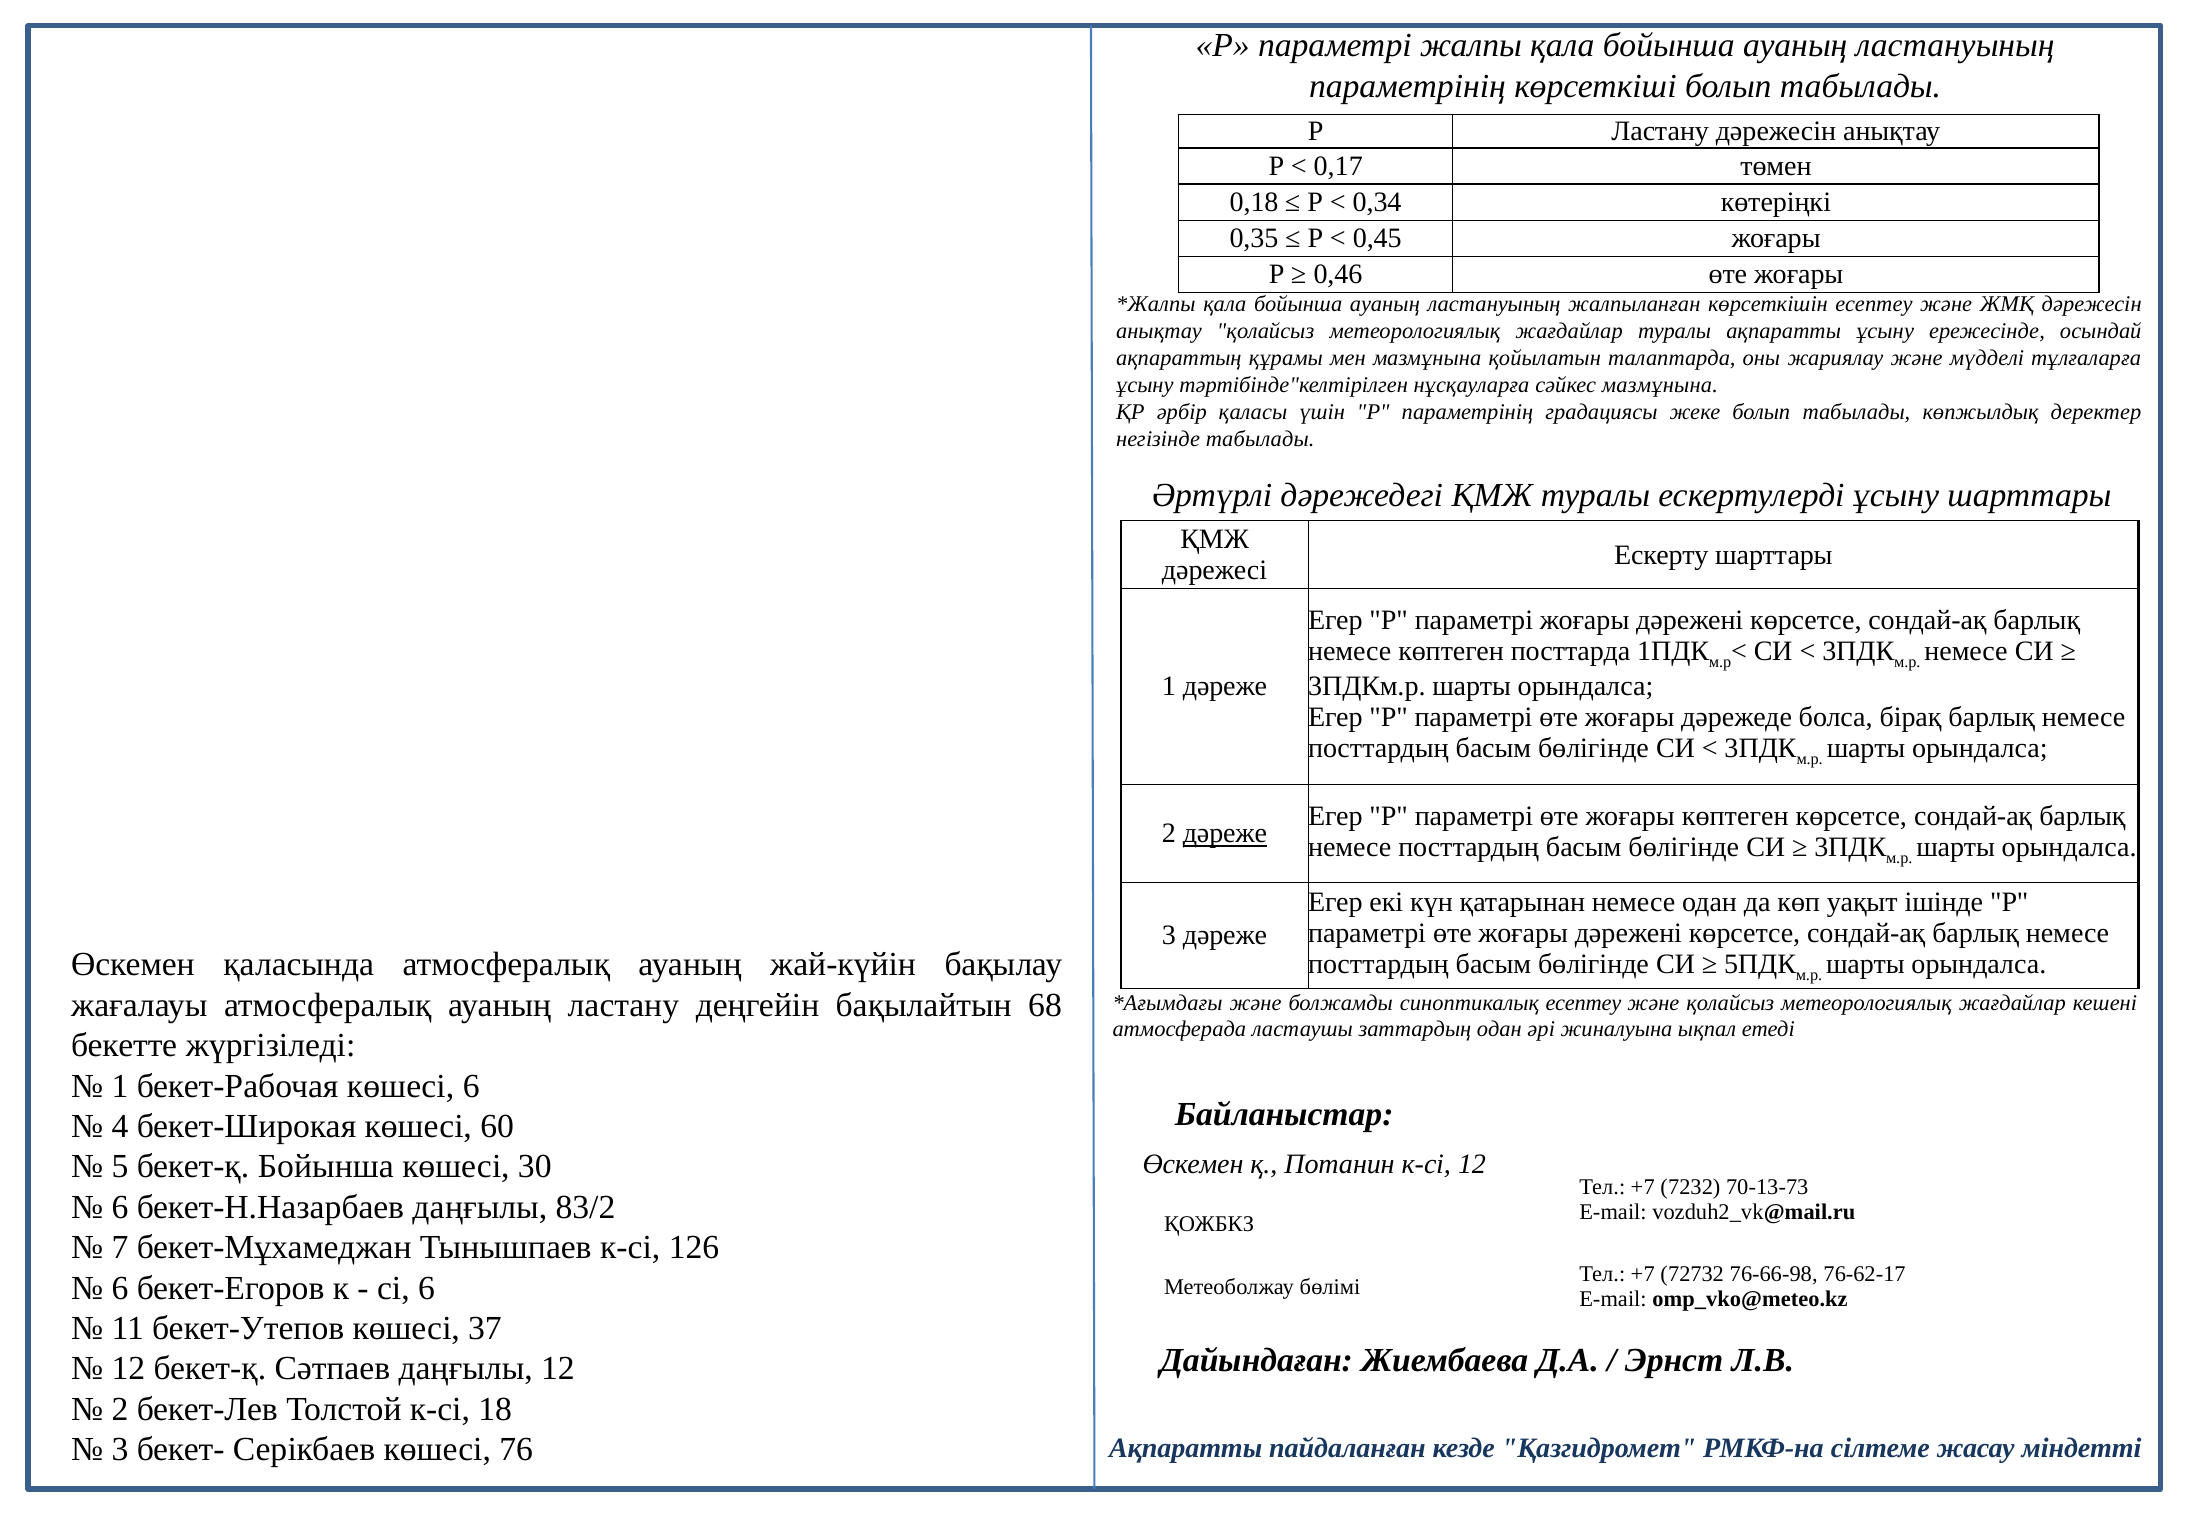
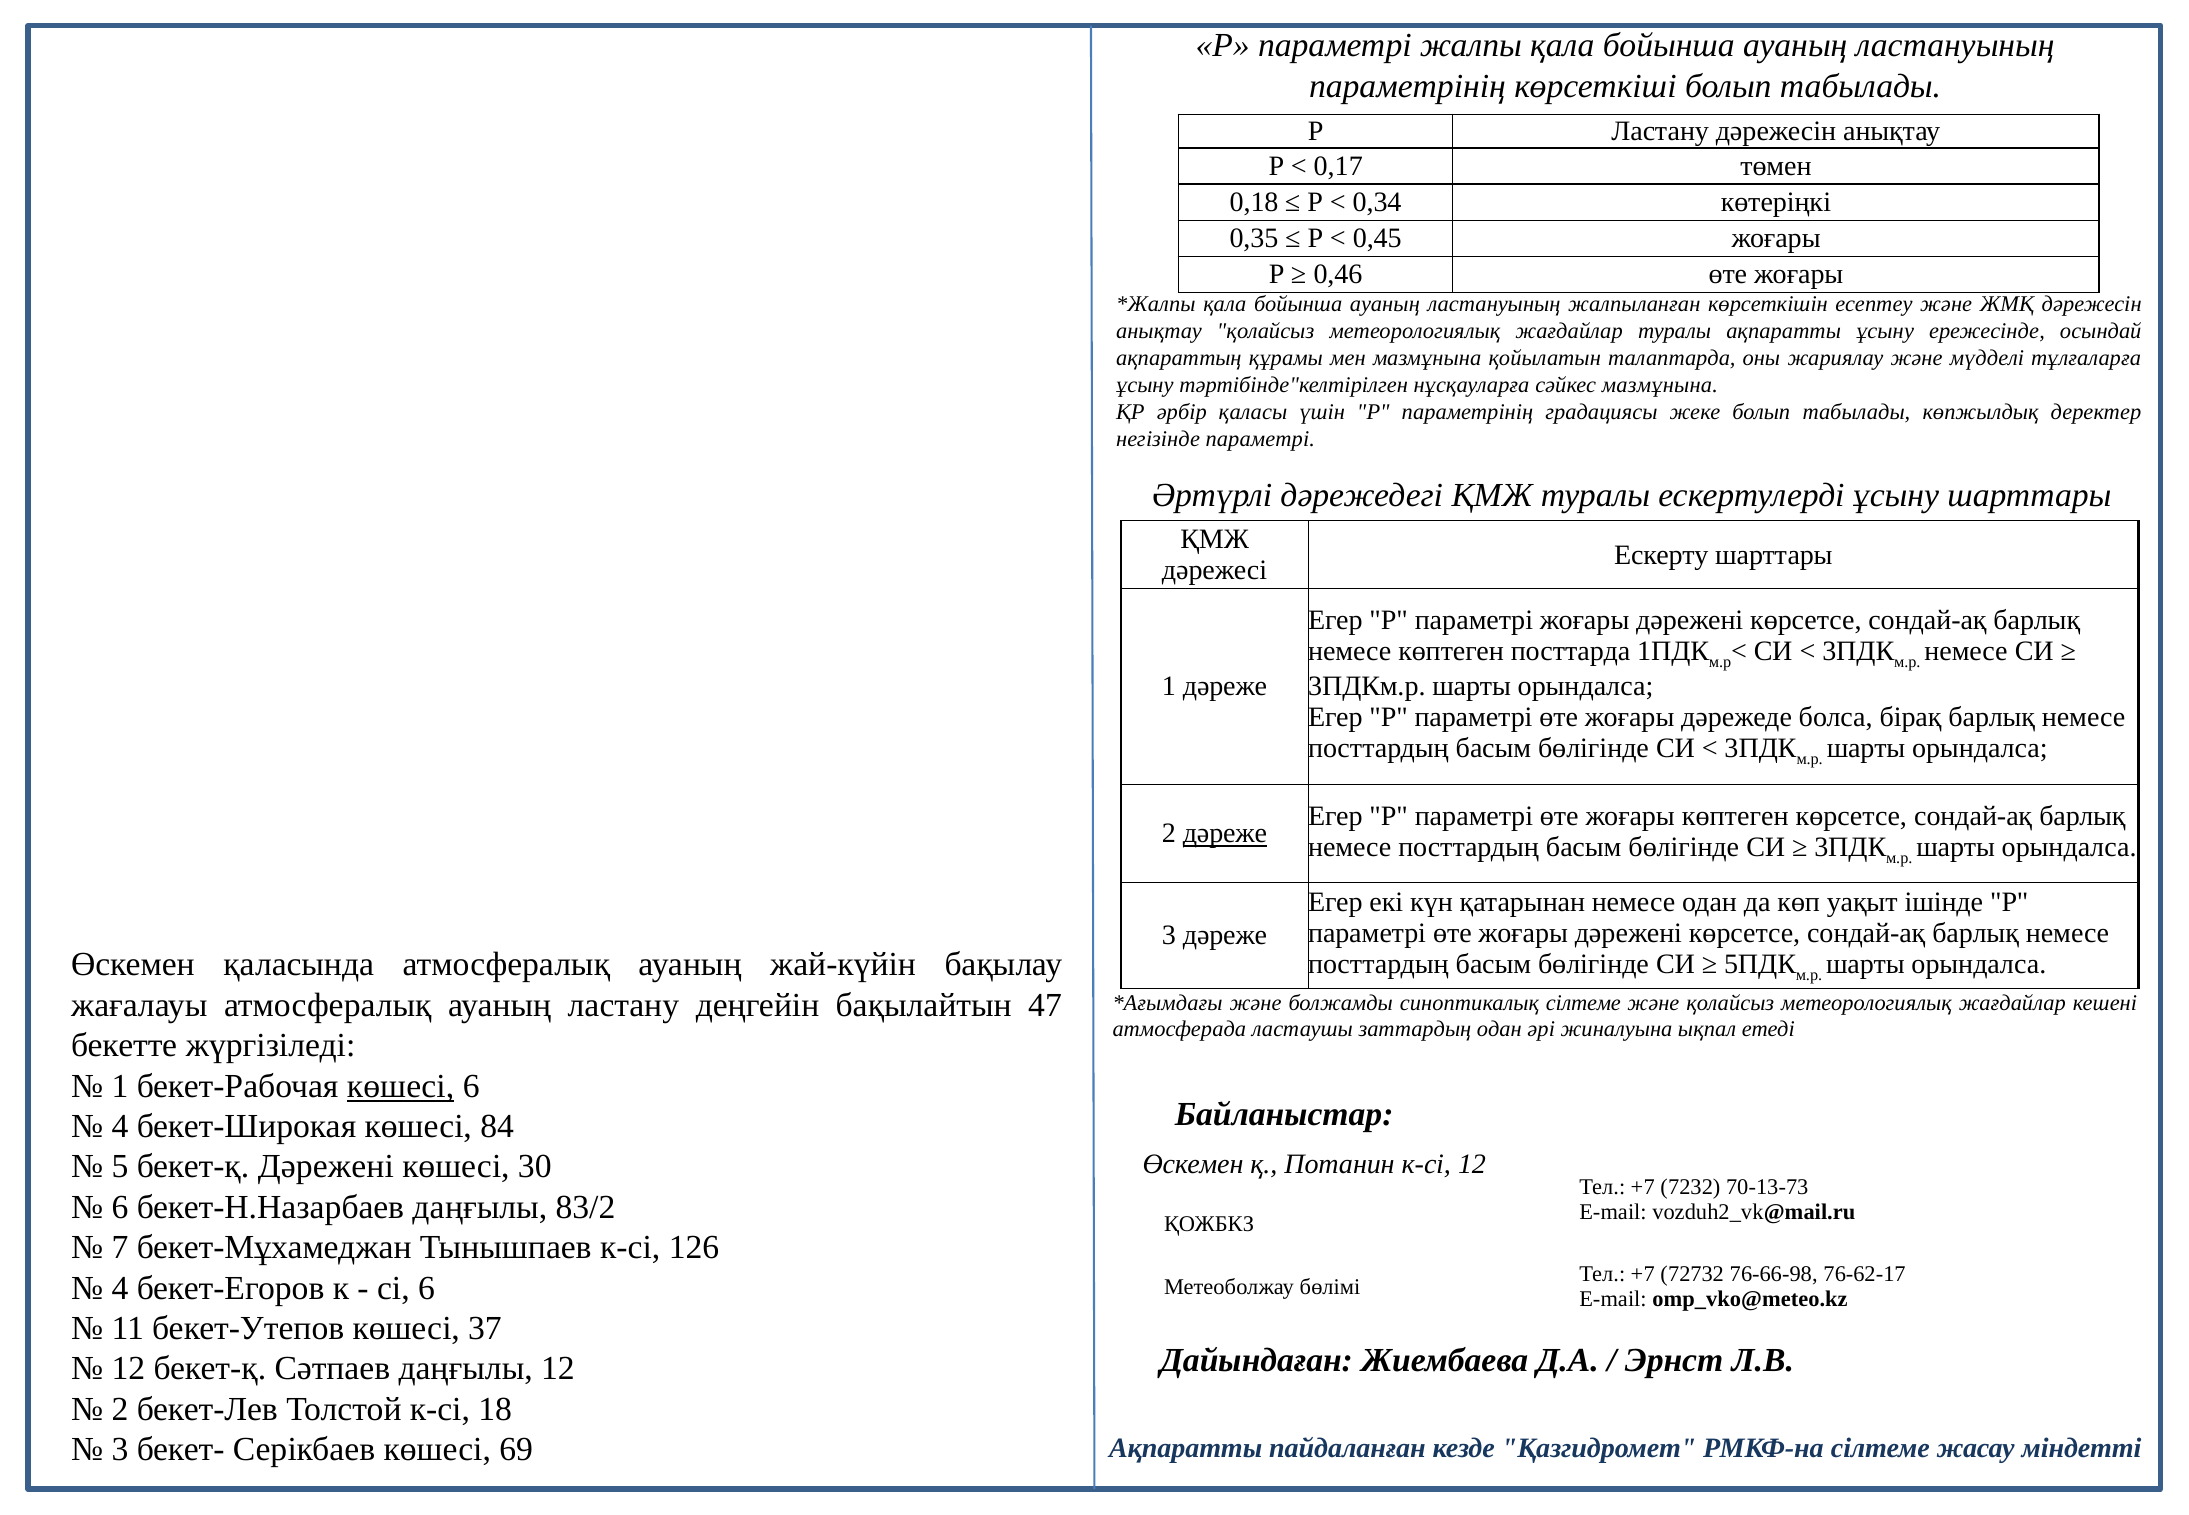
негізінде табылады: табылады -> параметрі
68: 68 -> 47
синоптикалық есептеу: есептеу -> сілтеме
көшесі at (401, 1086) underline: none -> present
60: 60 -> 84
бекет-қ Бойынша: Бойынша -> Дәрежені
6 at (120, 1288): 6 -> 4
76: 76 -> 69
